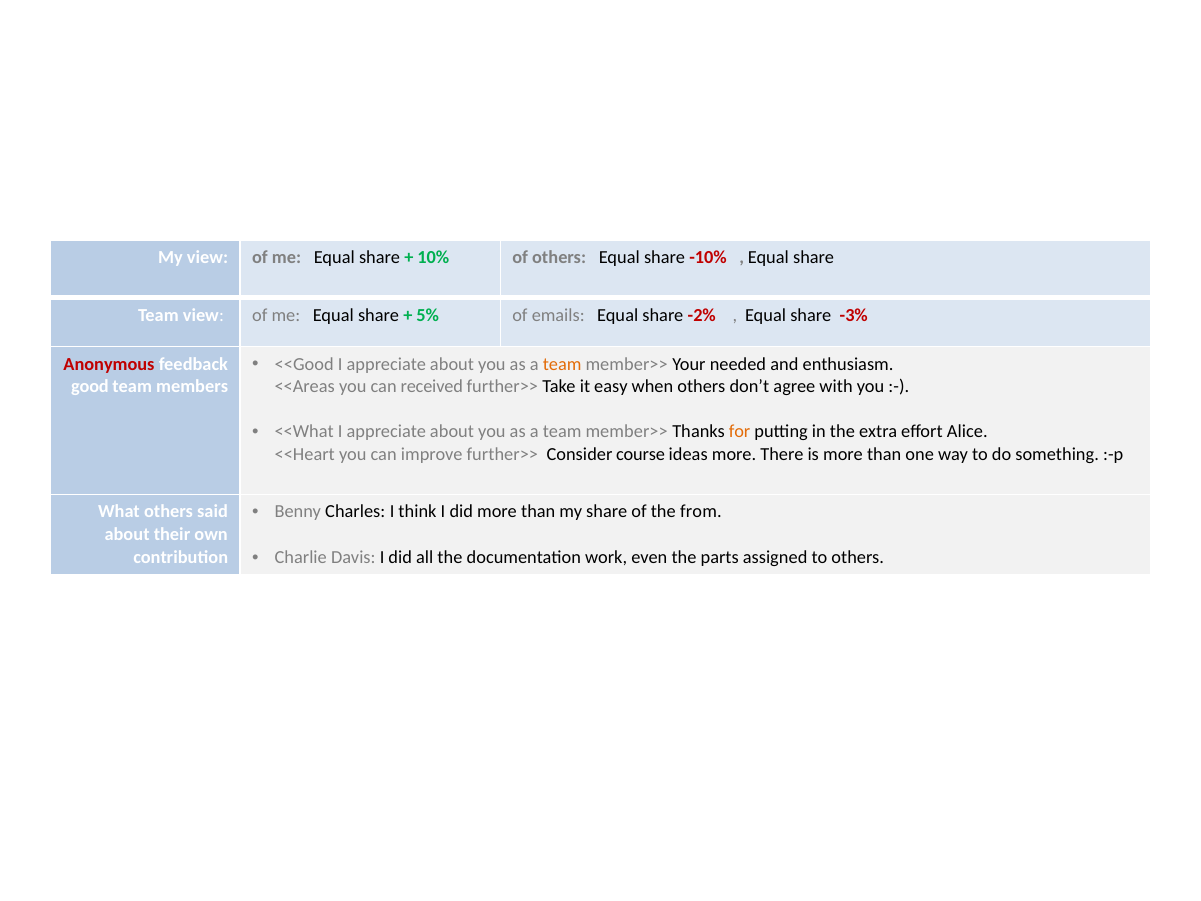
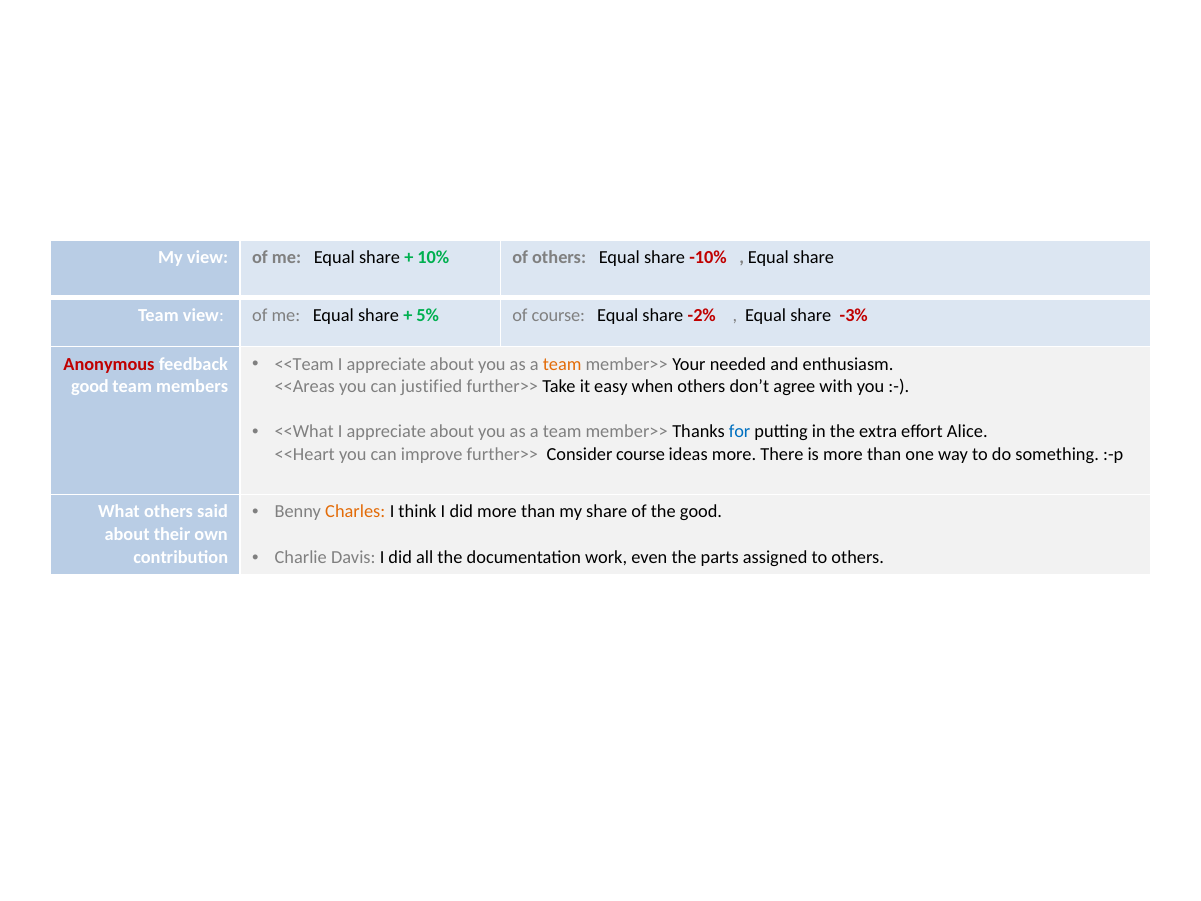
of emails: emails -> course
<<Good: <<Good -> <<Team
received: received -> justified
for colour: orange -> blue
Charles colour: black -> orange
the from: from -> good
